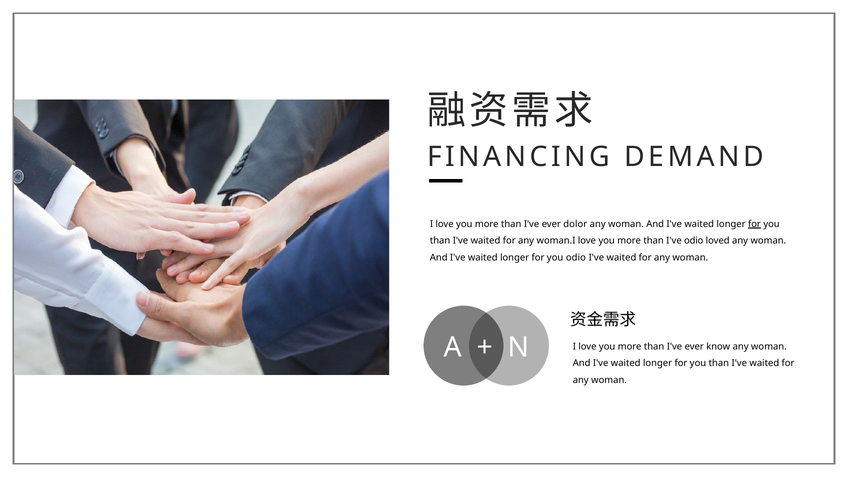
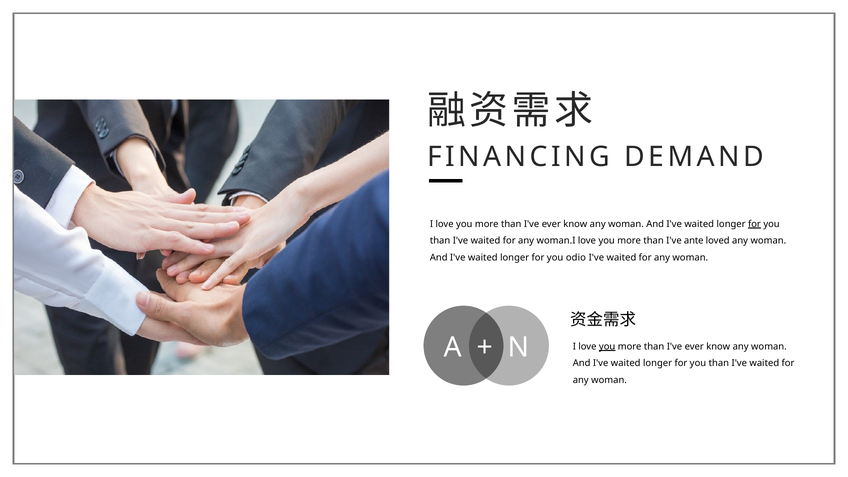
dolor at (575, 224): dolor -> know
I've odio: odio -> ante
you at (607, 346) underline: none -> present
